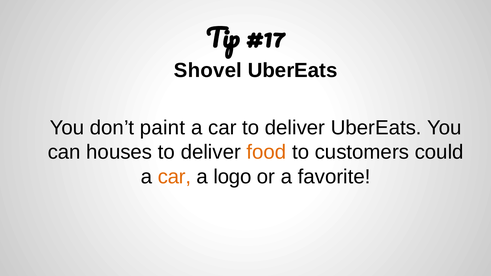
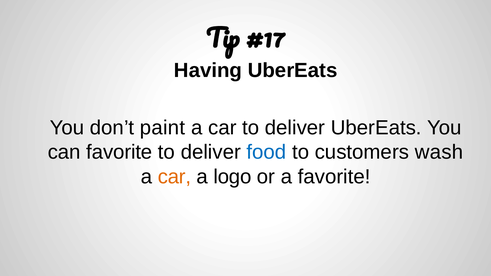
Shovel: Shovel -> Having
can houses: houses -> favorite
food colour: orange -> blue
could: could -> wash
